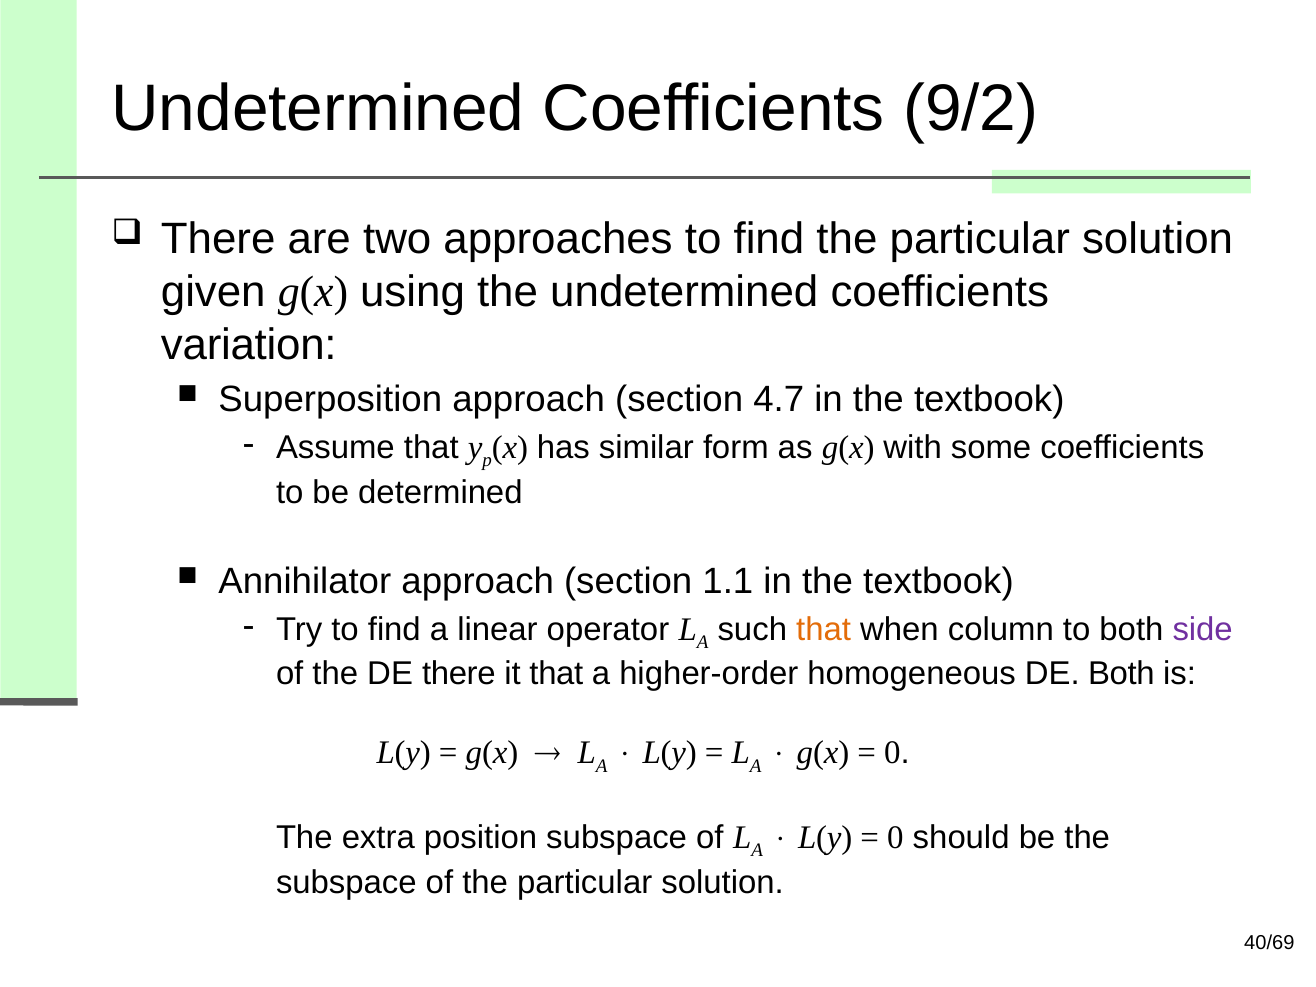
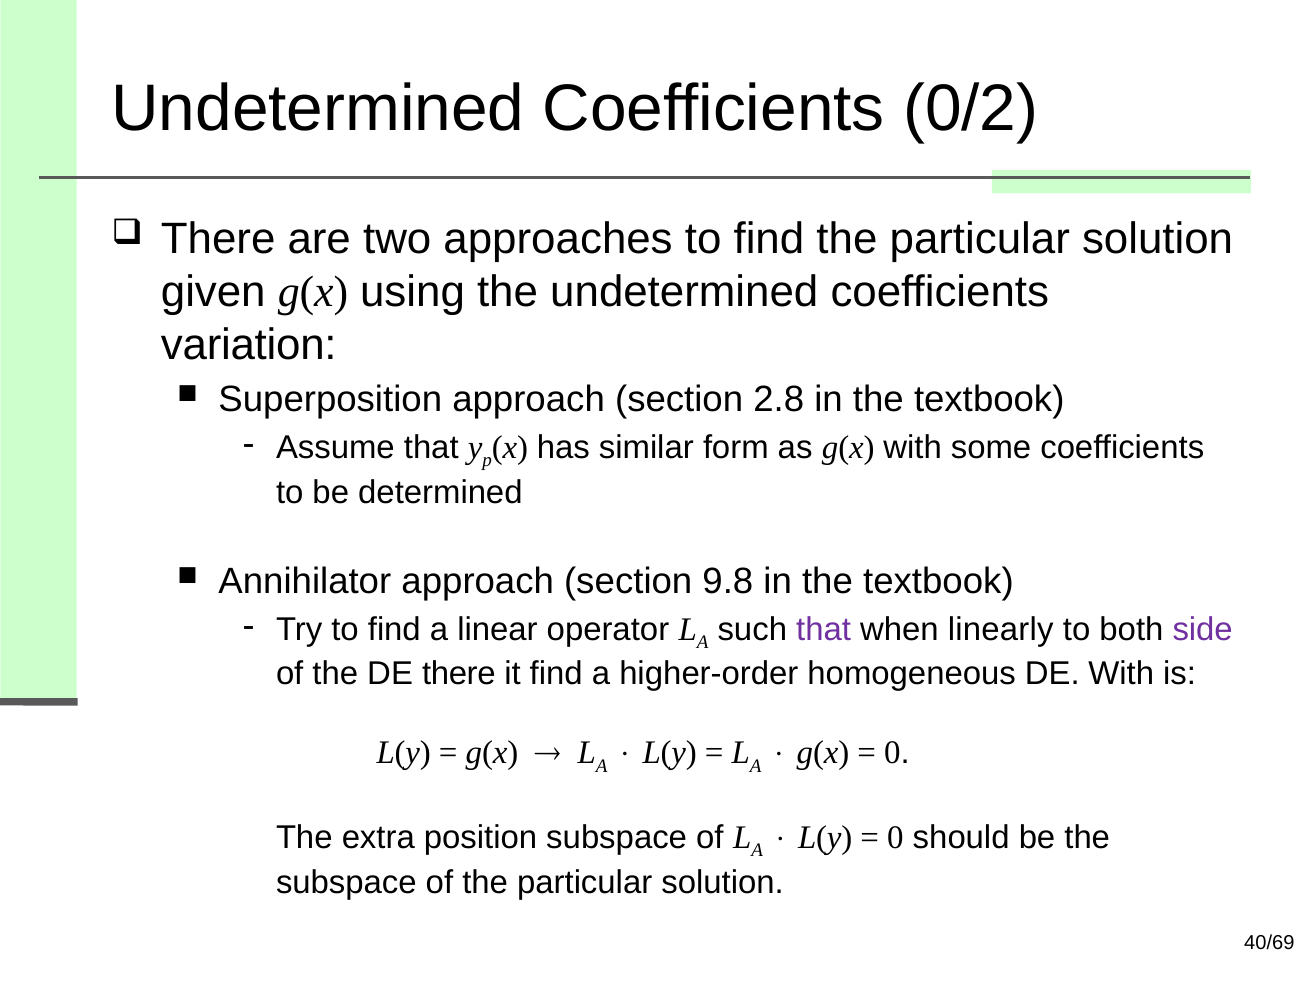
9/2: 9/2 -> 0/2
4.7: 4.7 -> 2.8
1.1: 1.1 -> 9.8
that at (824, 629) colour: orange -> purple
column: column -> linearly
it that: that -> find
DE Both: Both -> With
